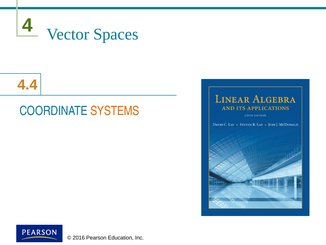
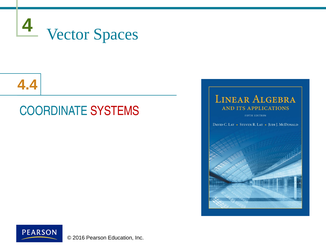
SYSTEMS colour: orange -> red
